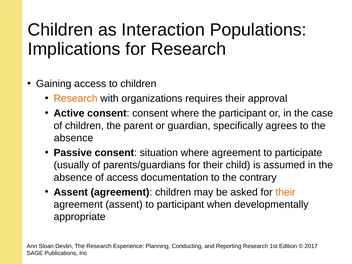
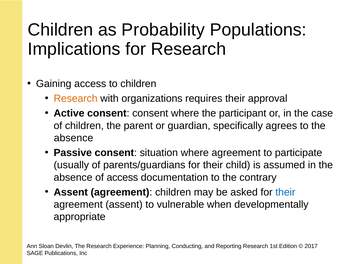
Interaction: Interaction -> Probability
their at (285, 192) colour: orange -> blue
to participant: participant -> vulnerable
